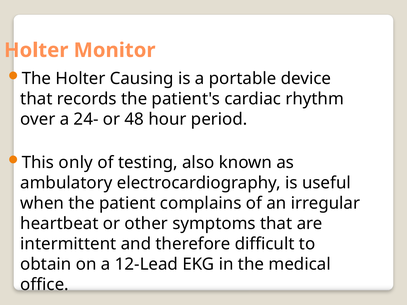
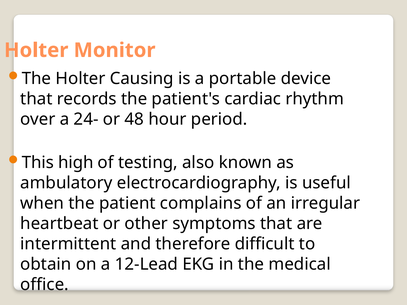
only: only -> high
